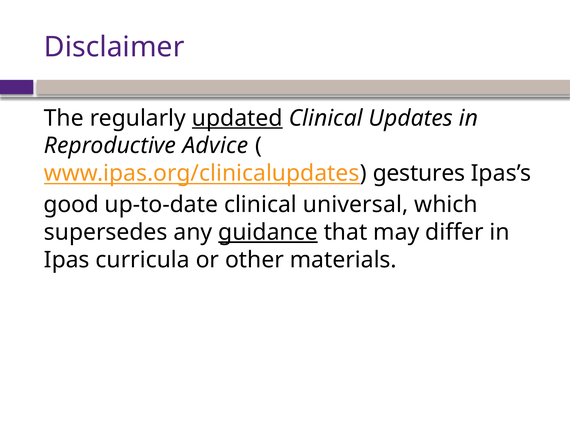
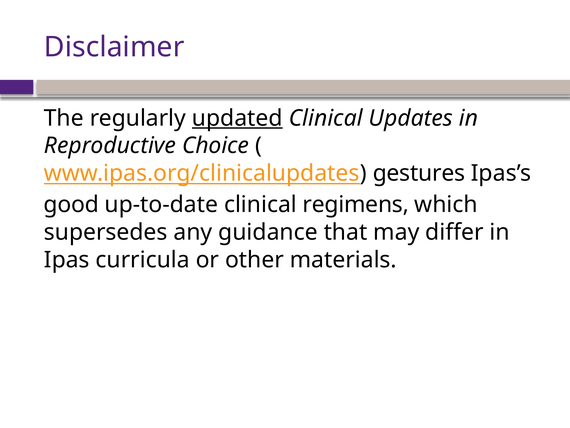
Advice: Advice -> Choice
universal: universal -> regimens
guidance underline: present -> none
